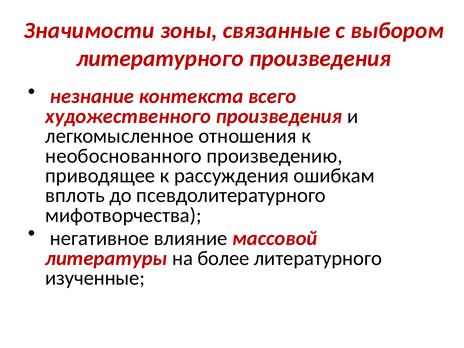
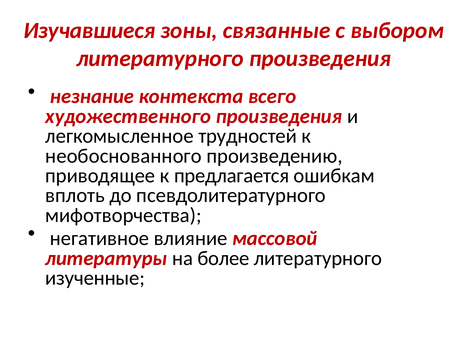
Значимости: Значимости -> Изучавшиеся
отношения: отношения -> трудностей
рассуждения: рассуждения -> предлагается
